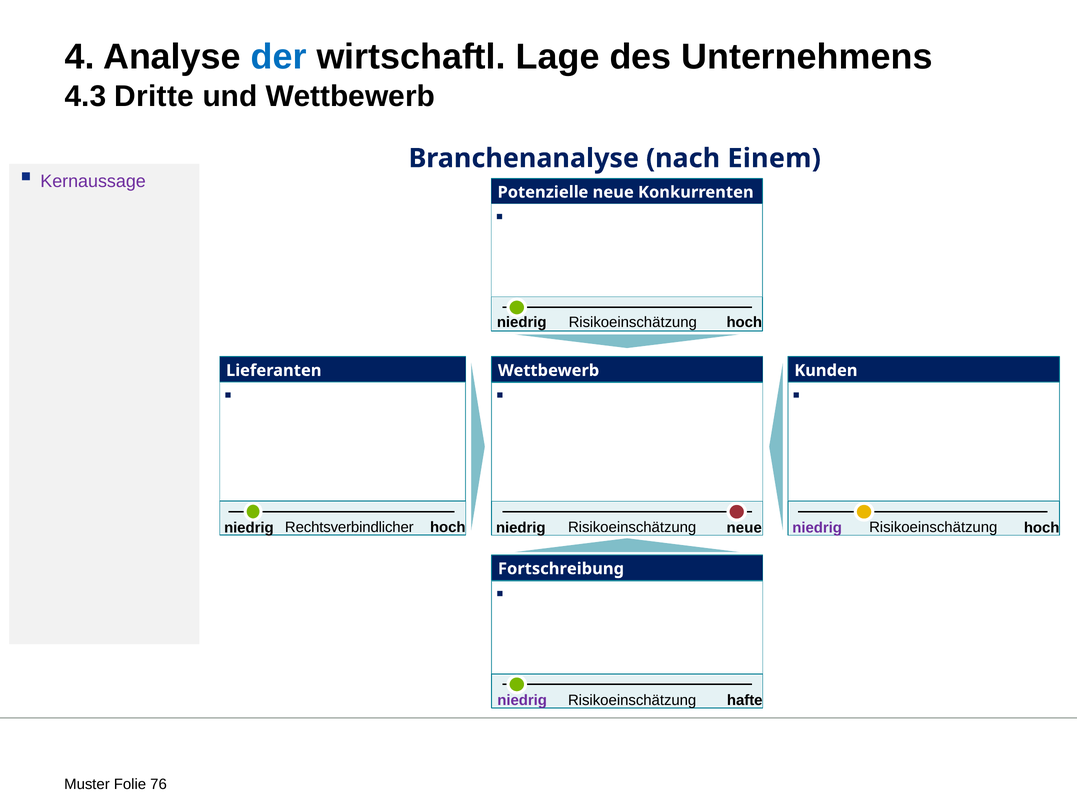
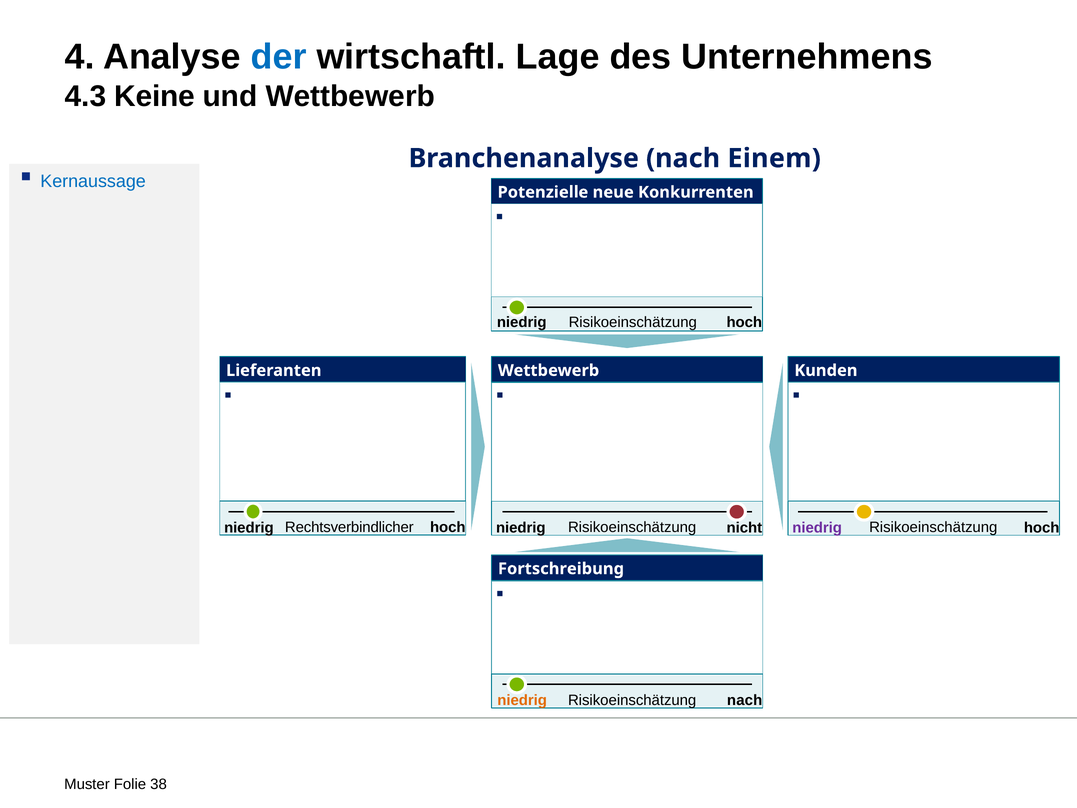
Dritte: Dritte -> Keine
Kernaussage colour: purple -> blue
Risikoeinschätzung neue: neue -> nicht
niedrig at (522, 700) colour: purple -> orange
Risikoeinschätzung hafte: hafte -> nach
76: 76 -> 38
